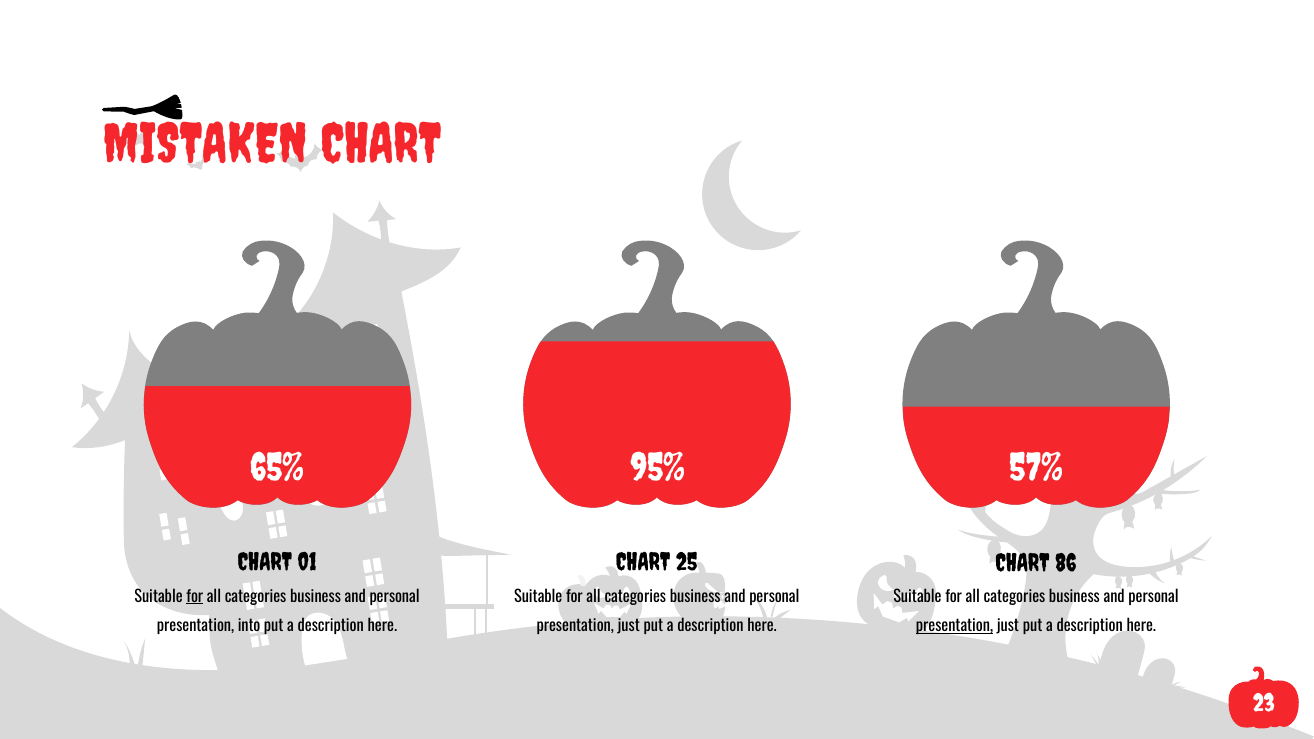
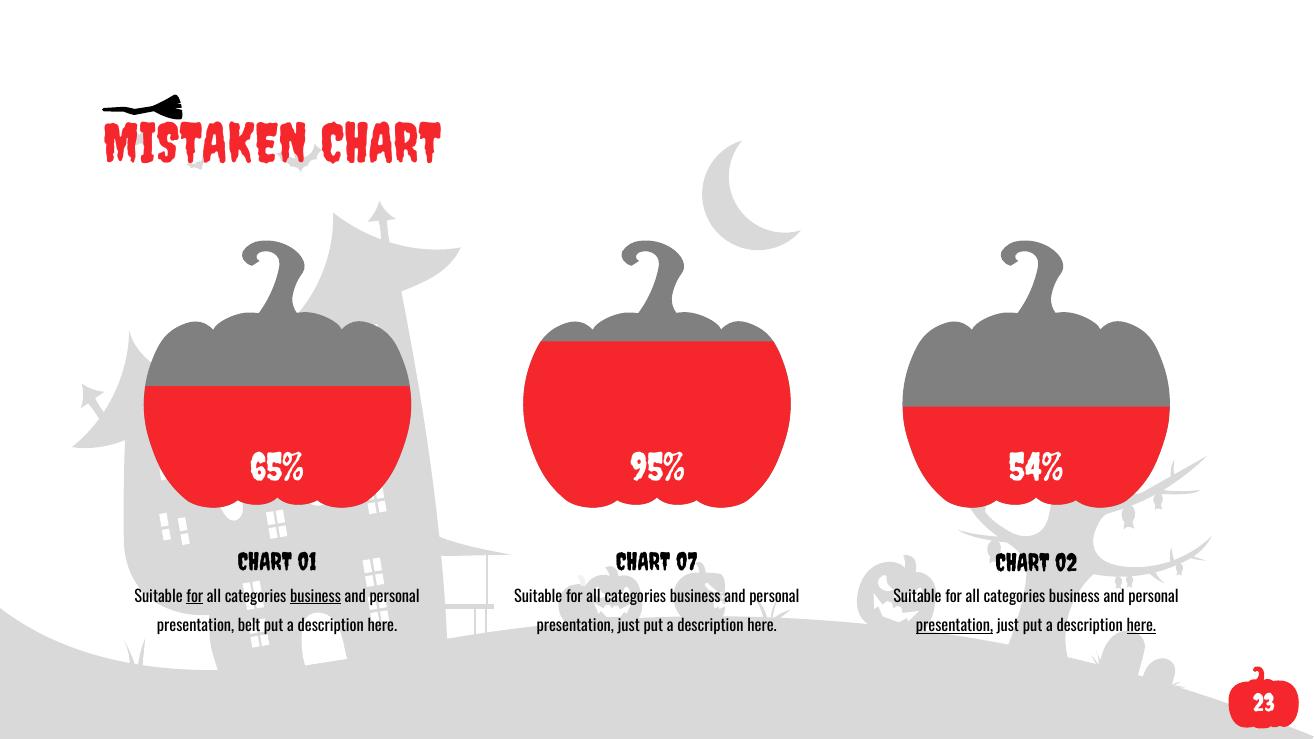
57%: 57% -> 54%
25: 25 -> 07
86: 86 -> 02
business at (315, 597) underline: none -> present
into: into -> belt
here at (1141, 627) underline: none -> present
